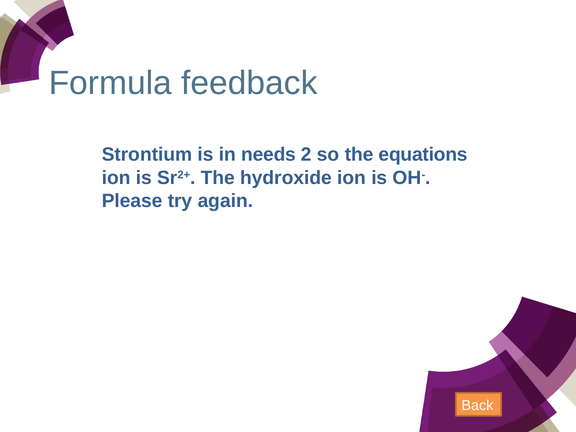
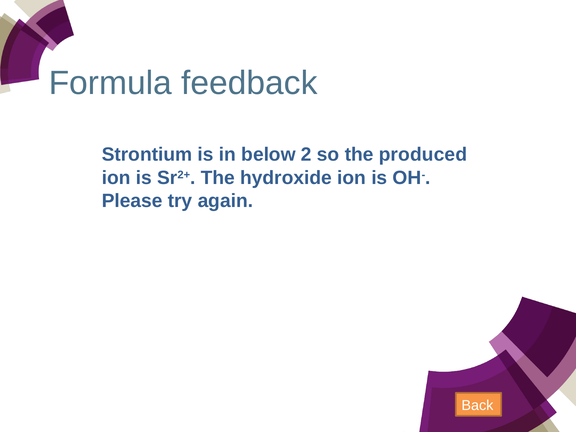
needs: needs -> below
the equations: equations -> produced
